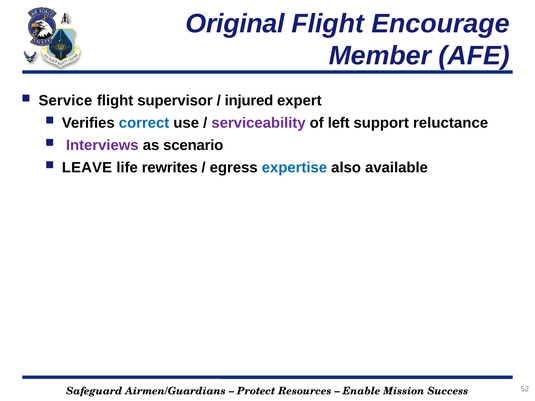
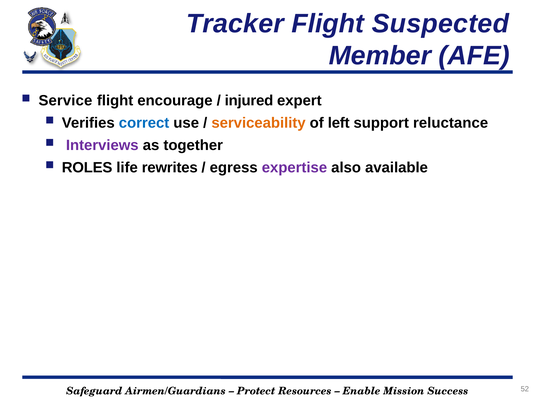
Original: Original -> Tracker
Encourage: Encourage -> Suspected
supervisor: supervisor -> encourage
serviceability colour: purple -> orange
scenario: scenario -> together
LEAVE: LEAVE -> ROLES
expertise colour: blue -> purple
